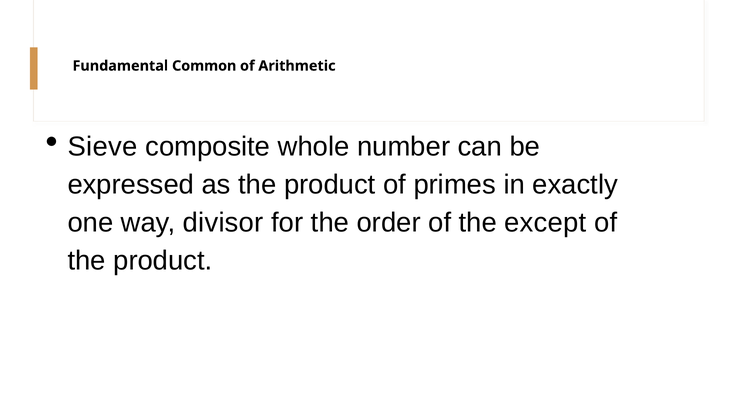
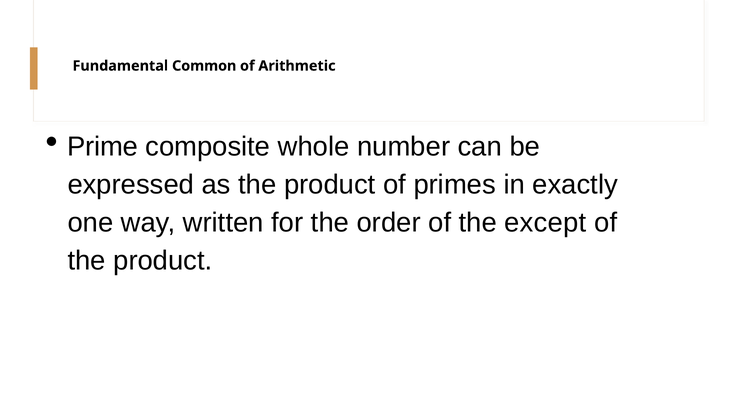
Sieve: Sieve -> Prime
divisor: divisor -> written
